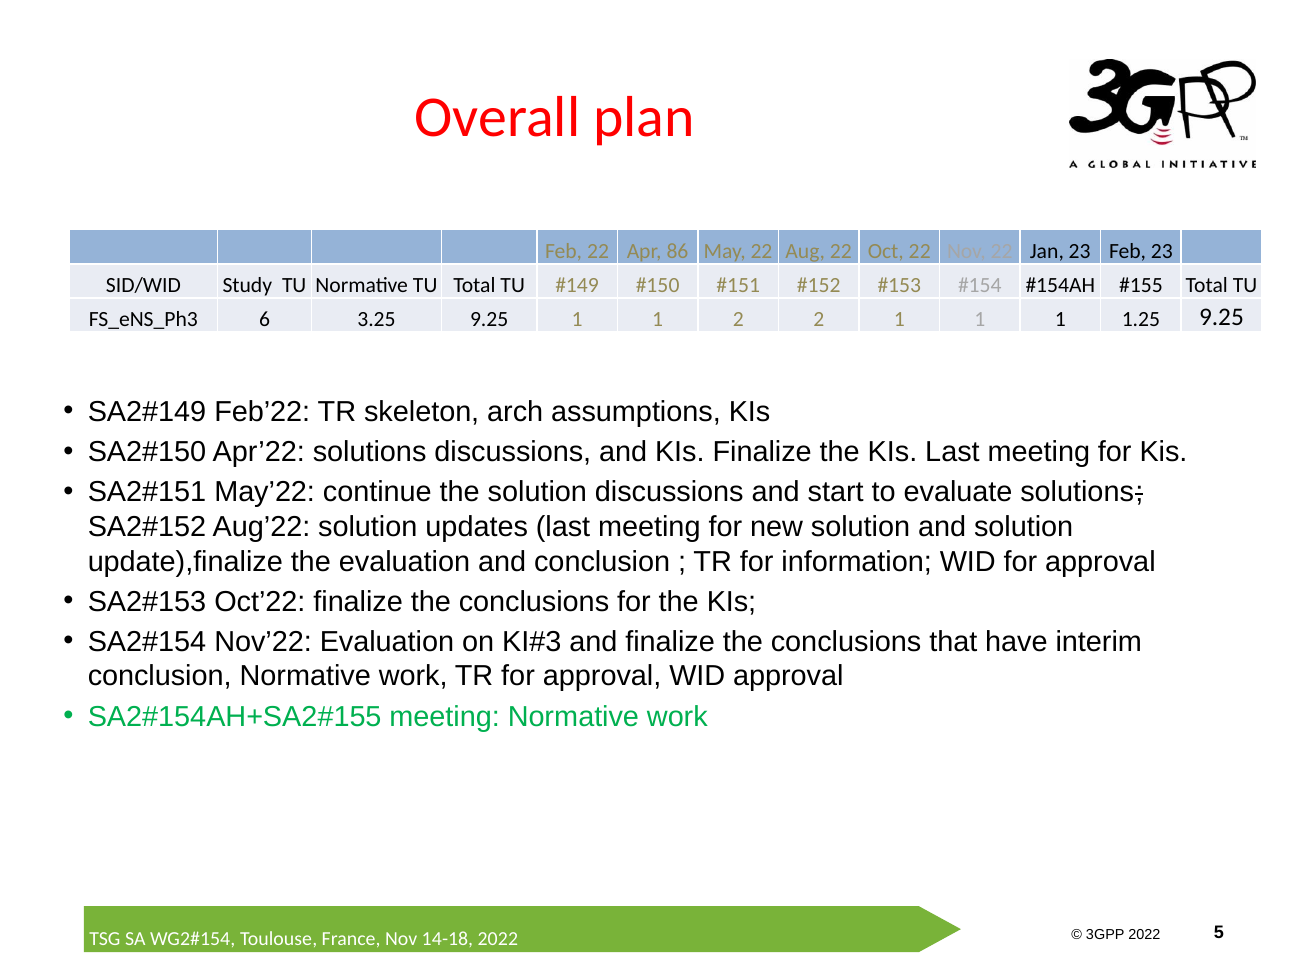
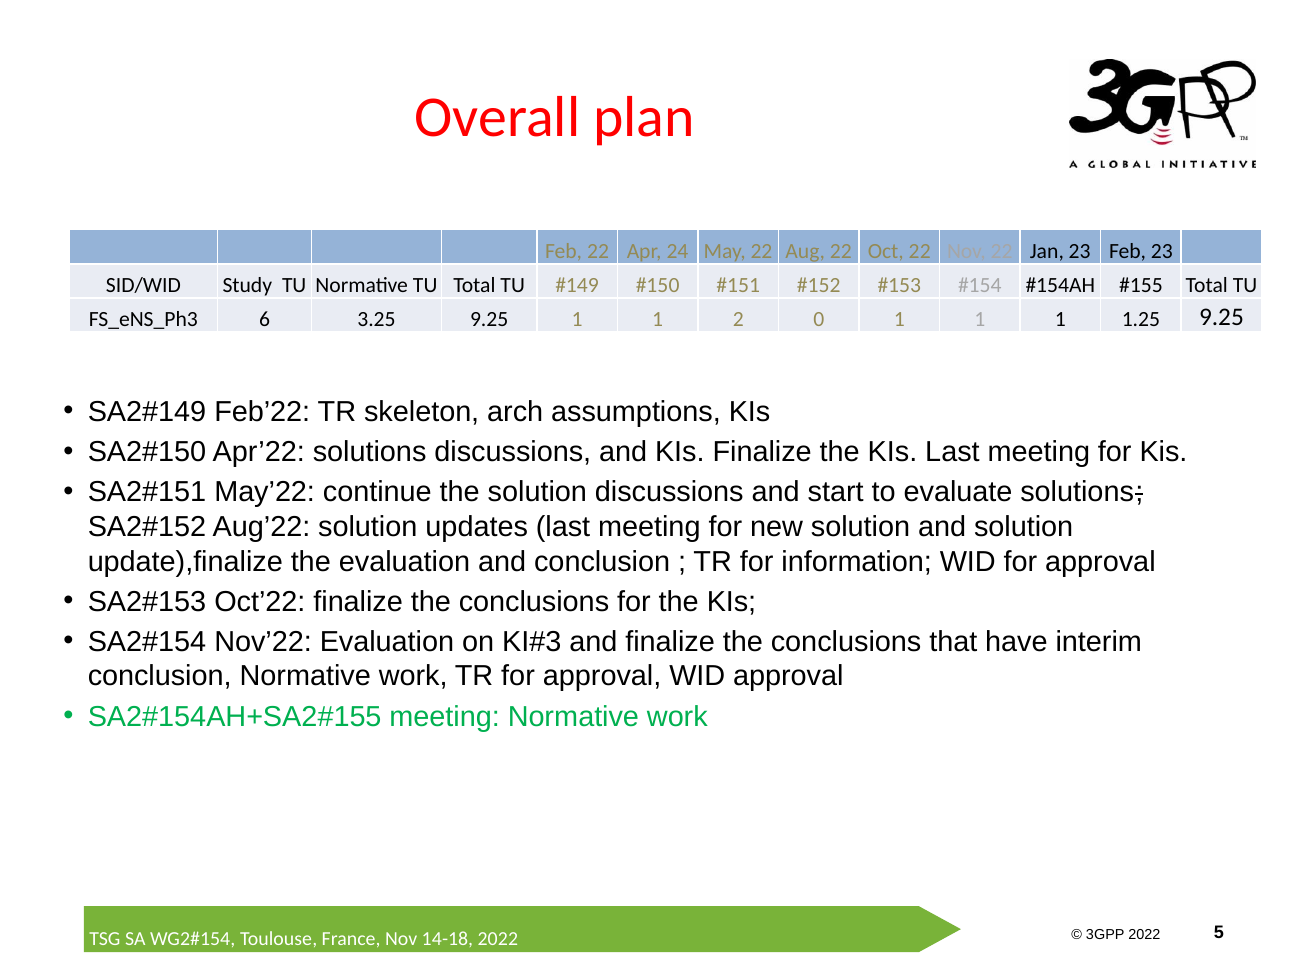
86: 86 -> 24
2 2: 2 -> 0
